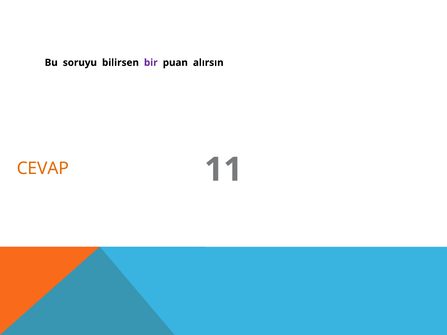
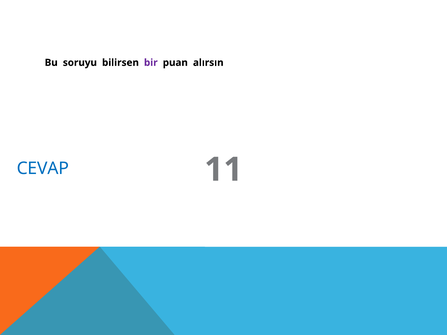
CEVAP colour: orange -> blue
